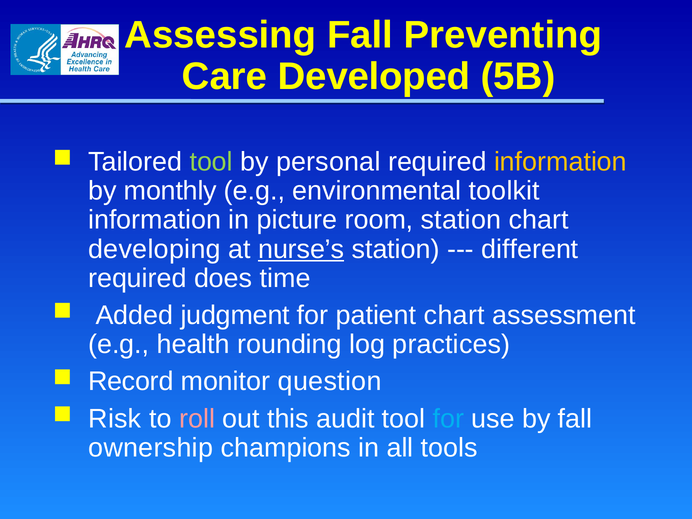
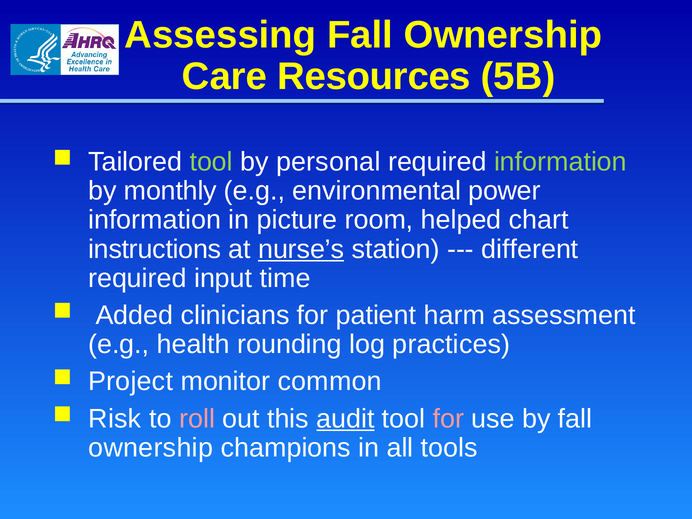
Assessing Fall Preventing: Preventing -> Ownership
Developed: Developed -> Resources
information at (560, 162) colour: yellow -> light green
toolkit: toolkit -> power
room station: station -> helped
developing: developing -> instructions
does: does -> input
judgment: judgment -> clinicians
patient chart: chart -> harm
Record: Record -> Project
question: question -> common
audit underline: none -> present
for at (448, 419) colour: light blue -> pink
